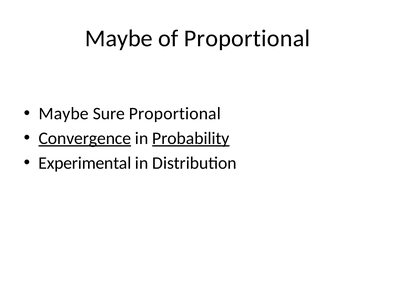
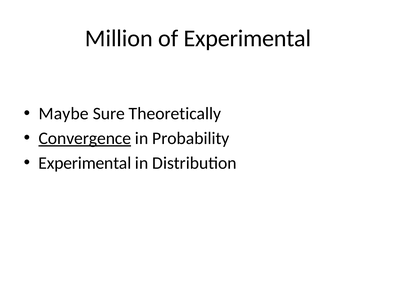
Maybe at (119, 38): Maybe -> Million
of Proportional: Proportional -> Experimental
Sure Proportional: Proportional -> Theoretically
Probability underline: present -> none
